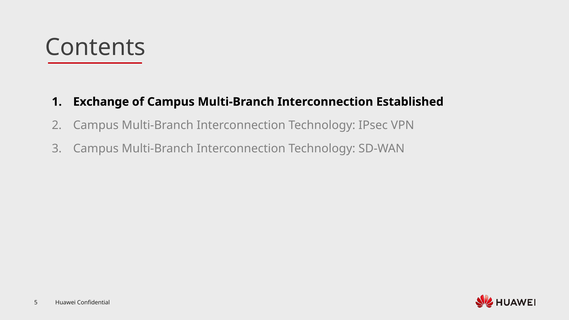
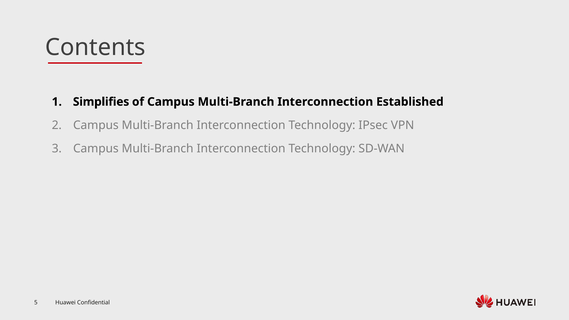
Exchange: Exchange -> Simplifies
